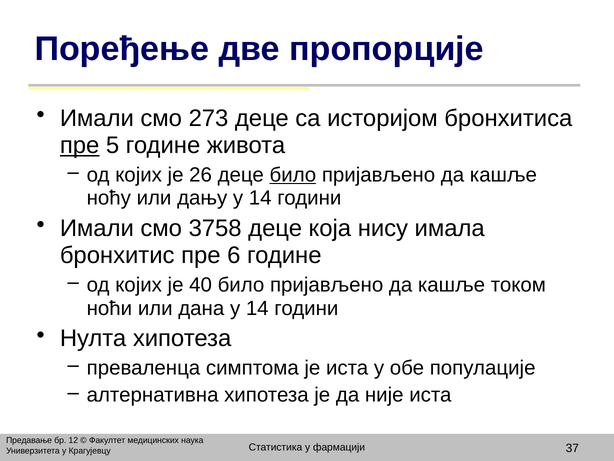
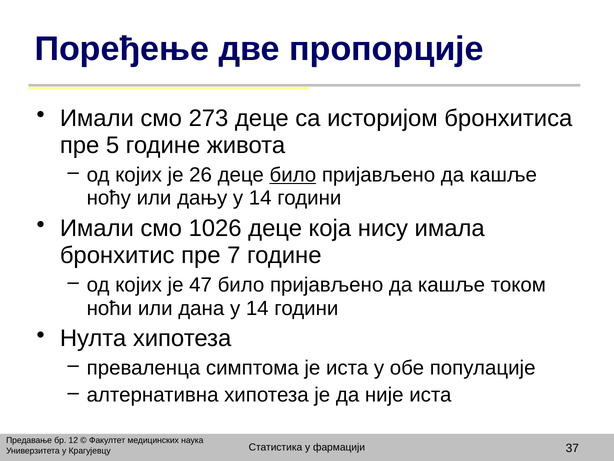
пре at (80, 145) underline: present -> none
3758: 3758 -> 1026
6: 6 -> 7
40: 40 -> 47
